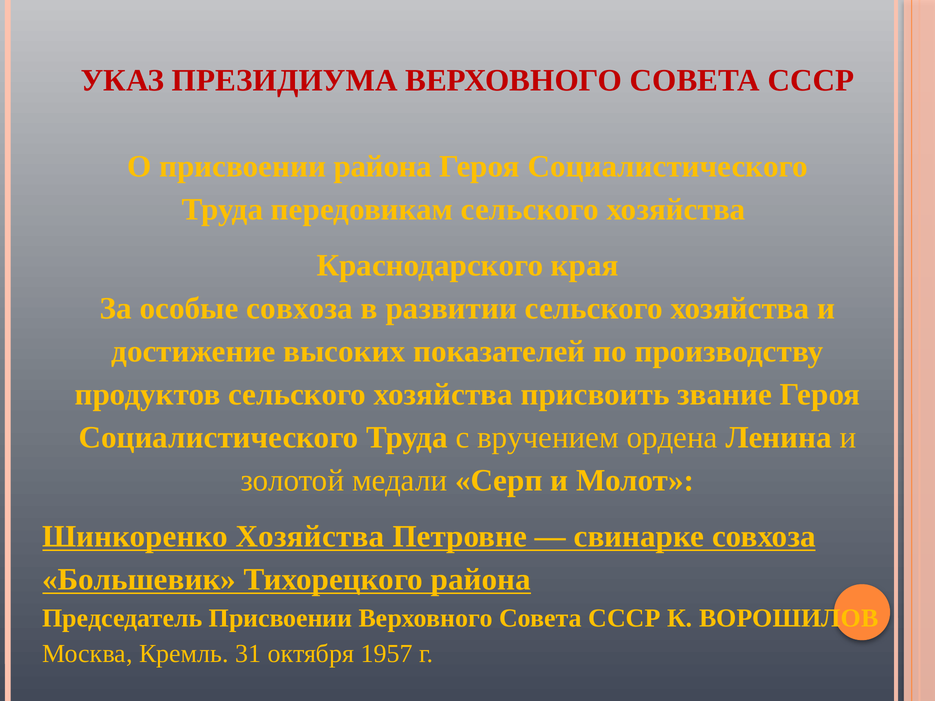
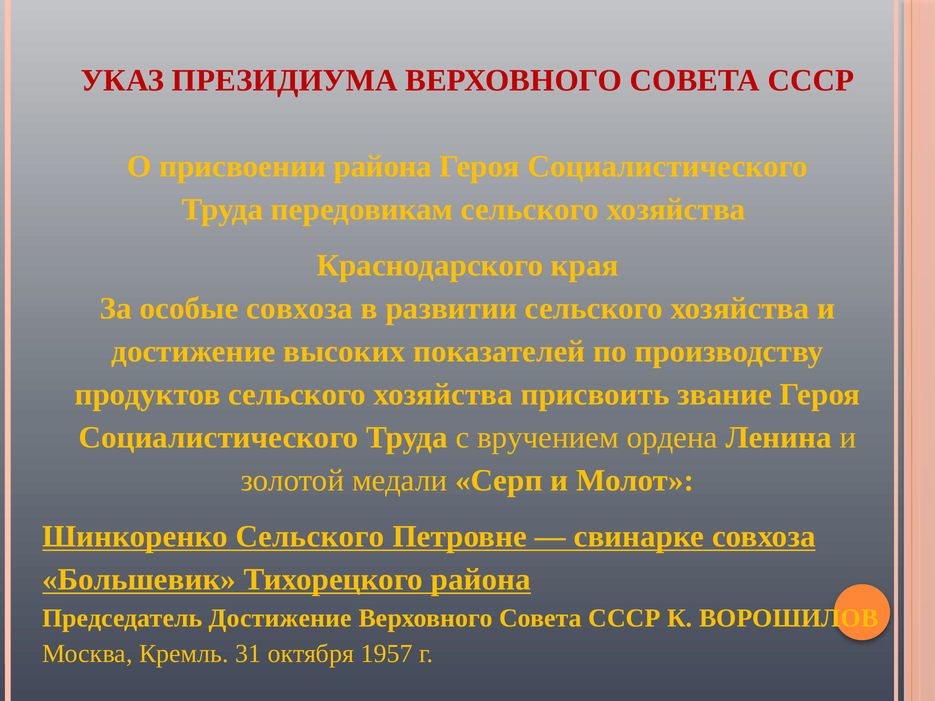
Шинкоренко Хозяйства: Хозяйства -> Сельского
Председатель Присвоении: Присвоении -> Достижение
